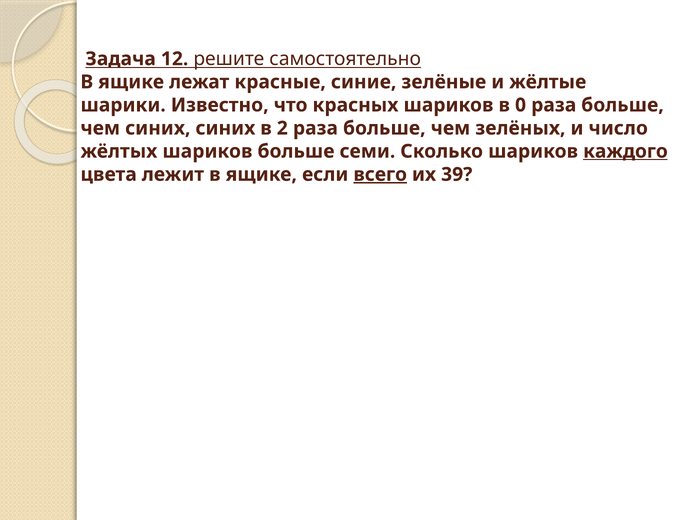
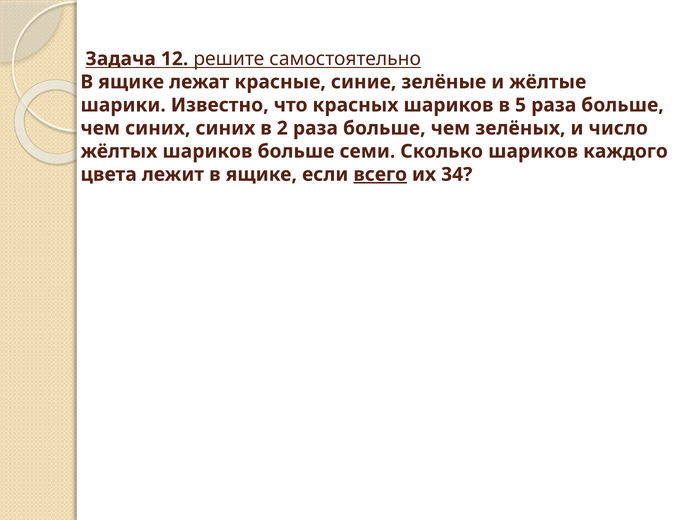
0: 0 -> 5
каждого underline: present -> none
39: 39 -> 34
